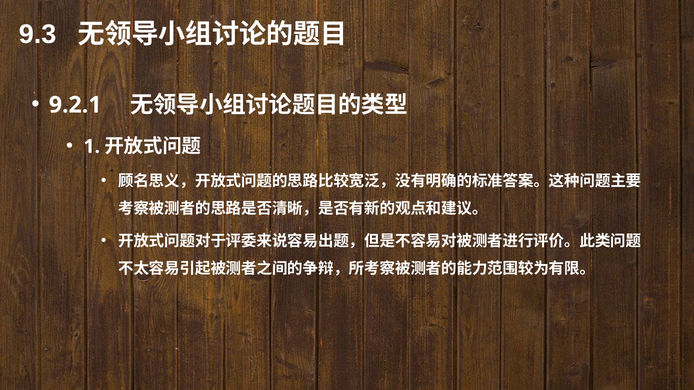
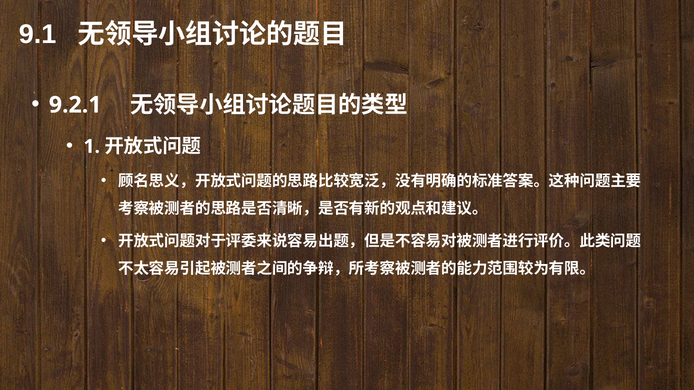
9.3: 9.3 -> 9.1
